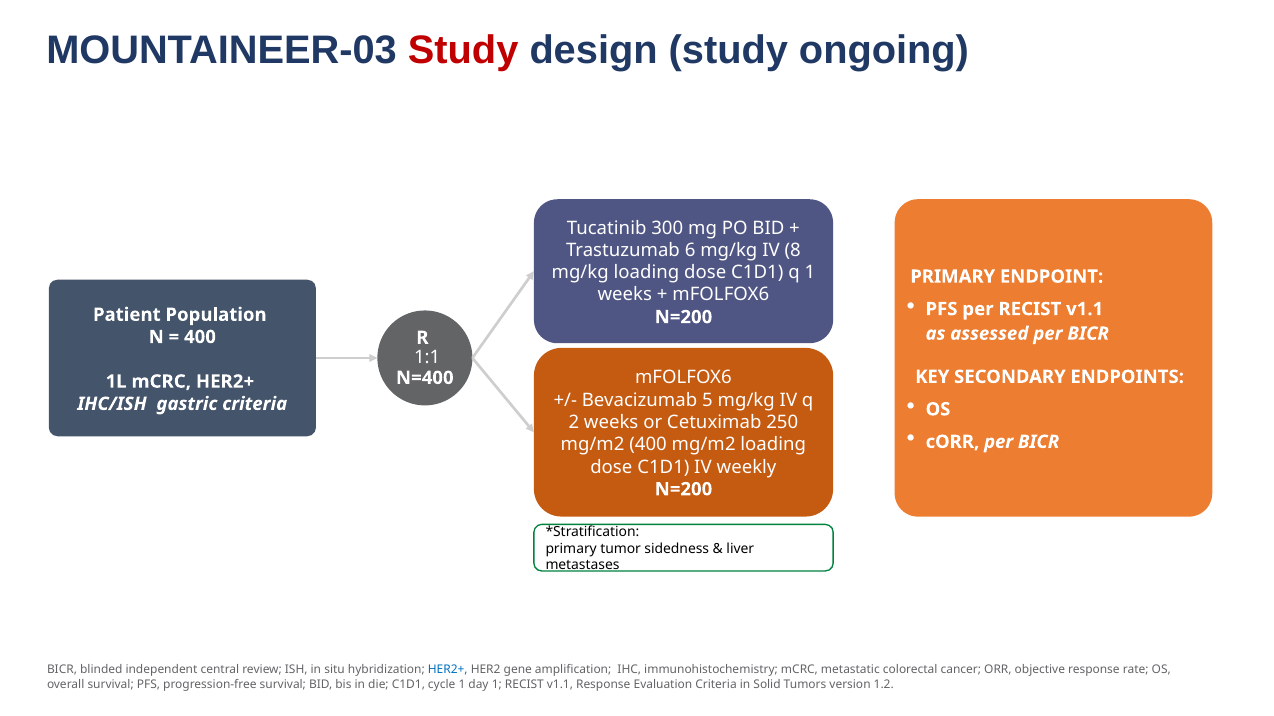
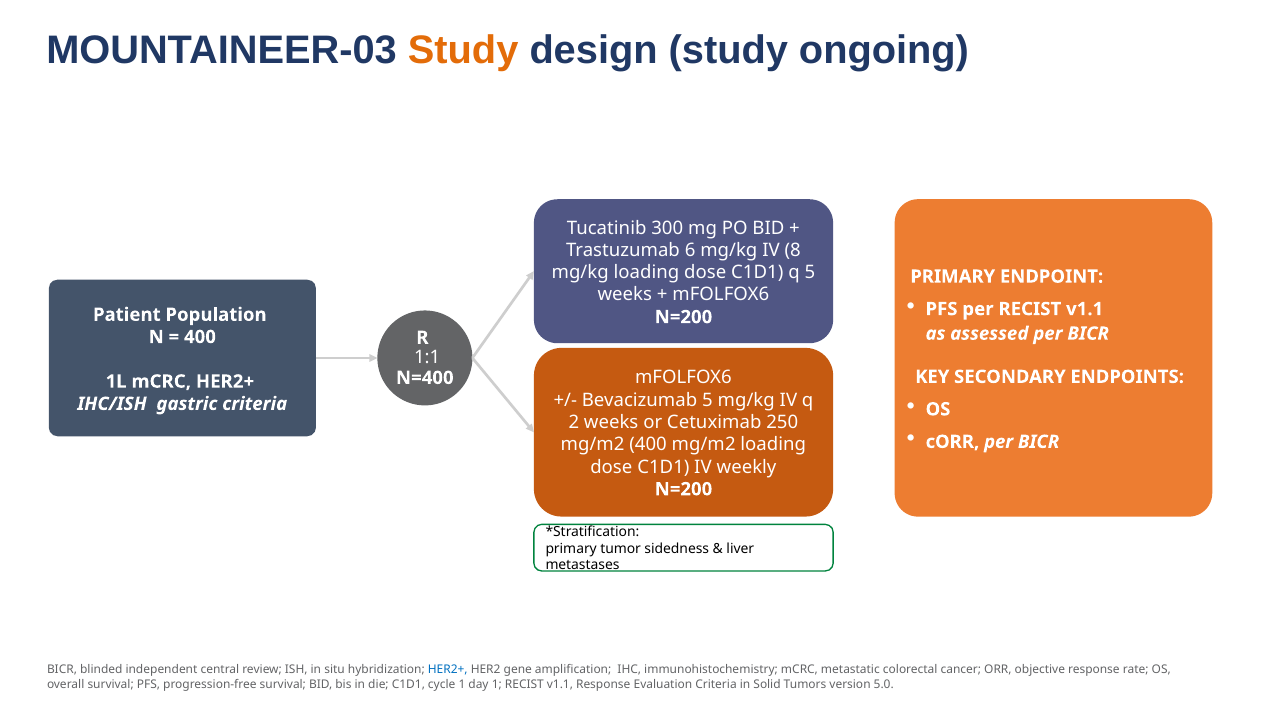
Study at (463, 50) colour: red -> orange
q 1: 1 -> 5
1.2: 1.2 -> 5.0
